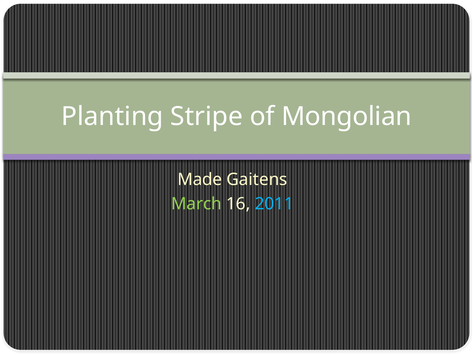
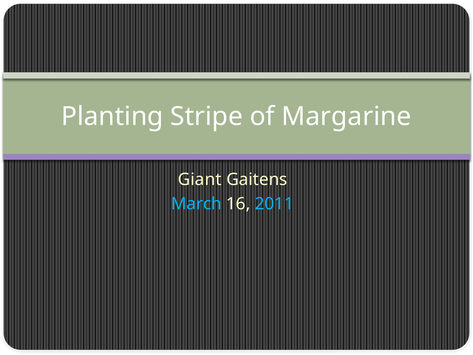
Mongolian: Mongolian -> Margarine
Made: Made -> Giant
March colour: light green -> light blue
